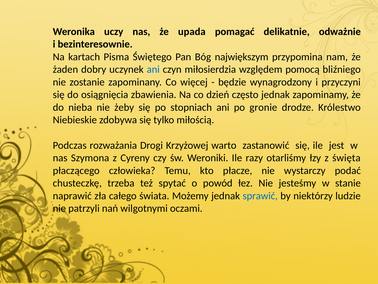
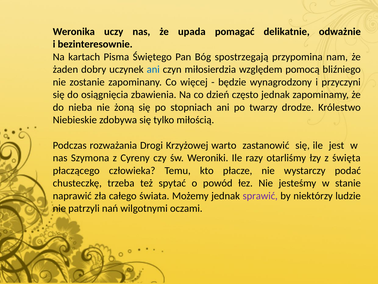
największym: największym -> spostrzegają
żeby: żeby -> żoną
gronie: gronie -> twarzy
sprawić colour: blue -> purple
